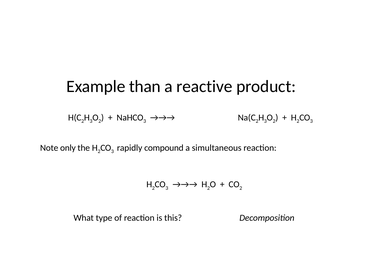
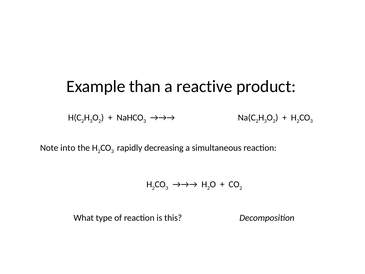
only: only -> into
compound: compound -> decreasing
